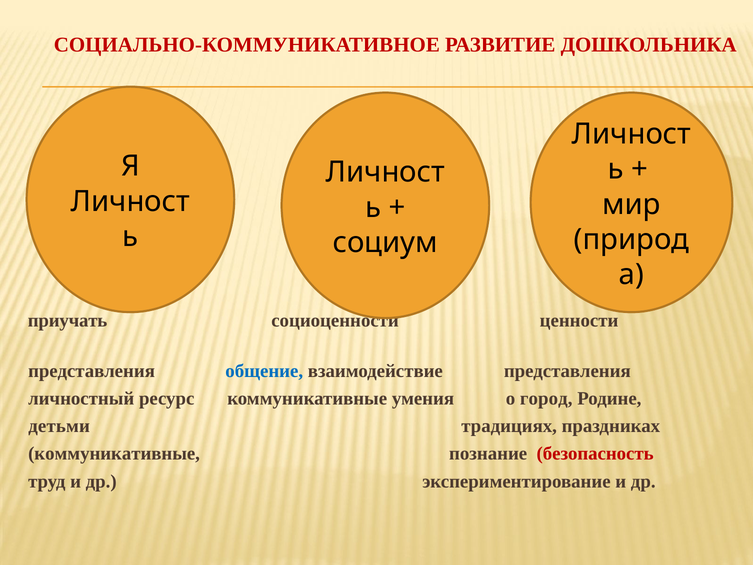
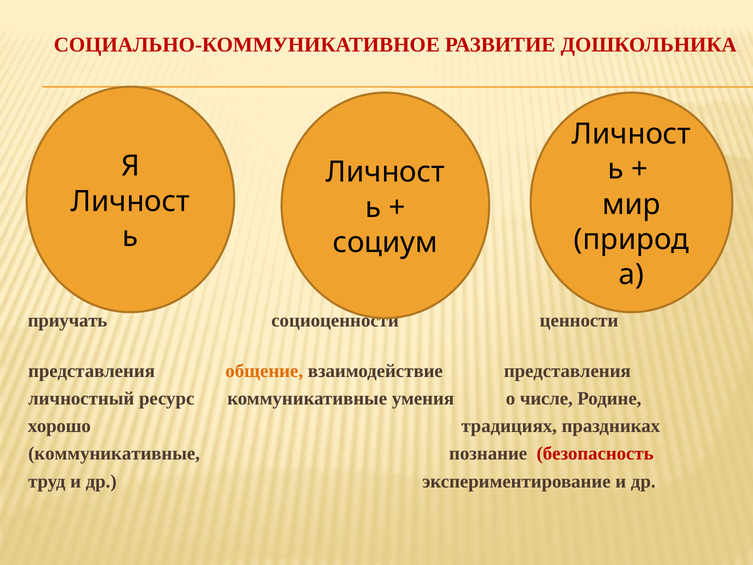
общение colour: blue -> orange
город: город -> числе
детьми: детьми -> хорошо
